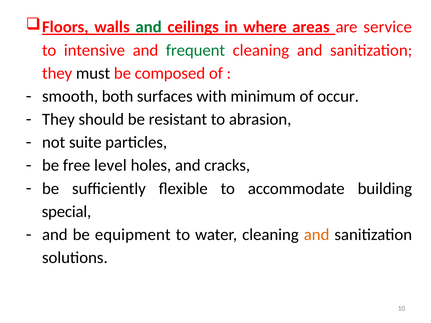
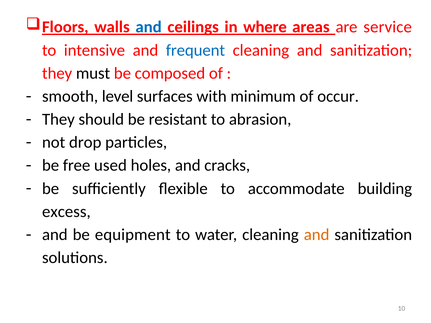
and at (149, 27) colour: green -> blue
frequent colour: green -> blue
both: both -> level
suite: suite -> drop
level: level -> used
special: special -> excess
